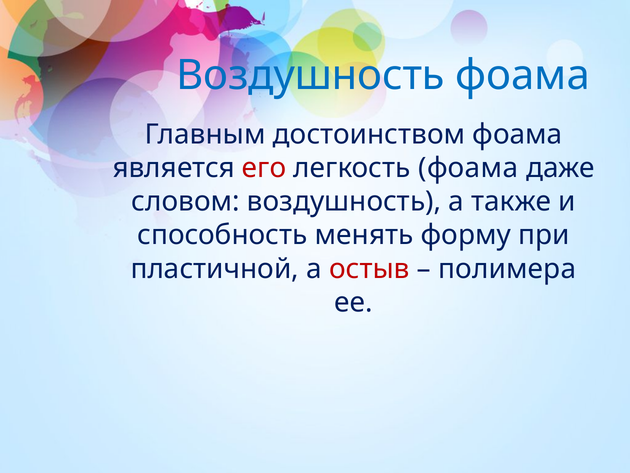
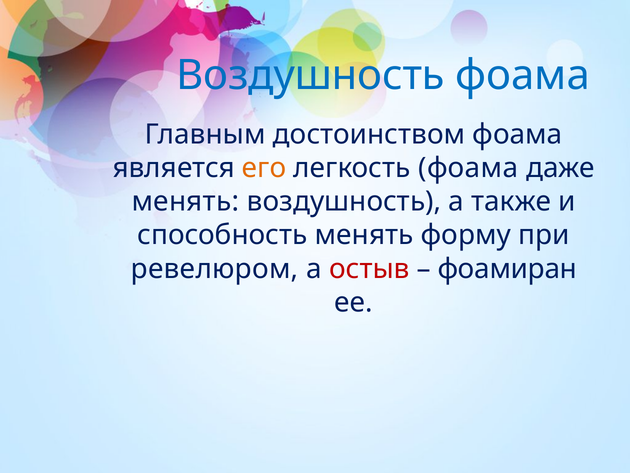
его colour: red -> orange
словом at (186, 201): словом -> менять
пластичной: пластичной -> ревелюром
полимера: полимера -> фоамиран
